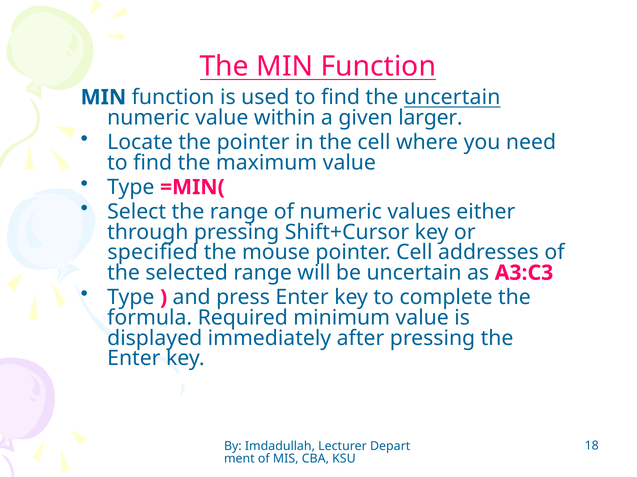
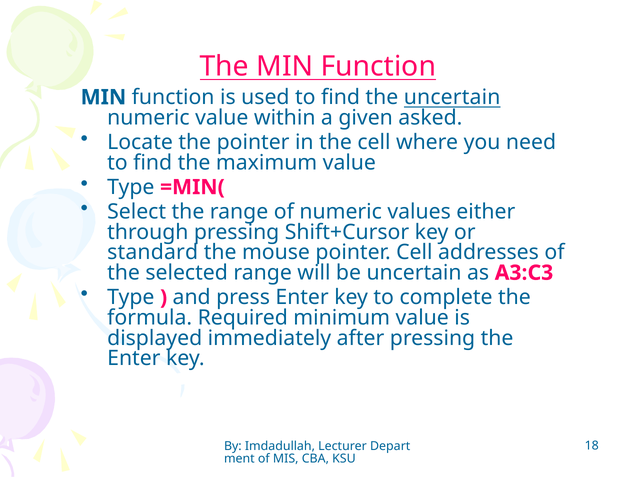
larger: larger -> asked
specified: specified -> standard
